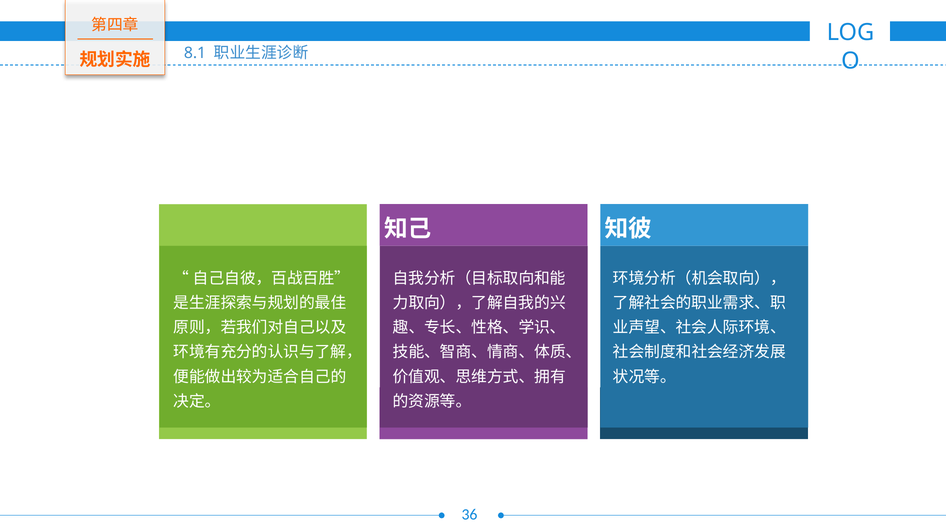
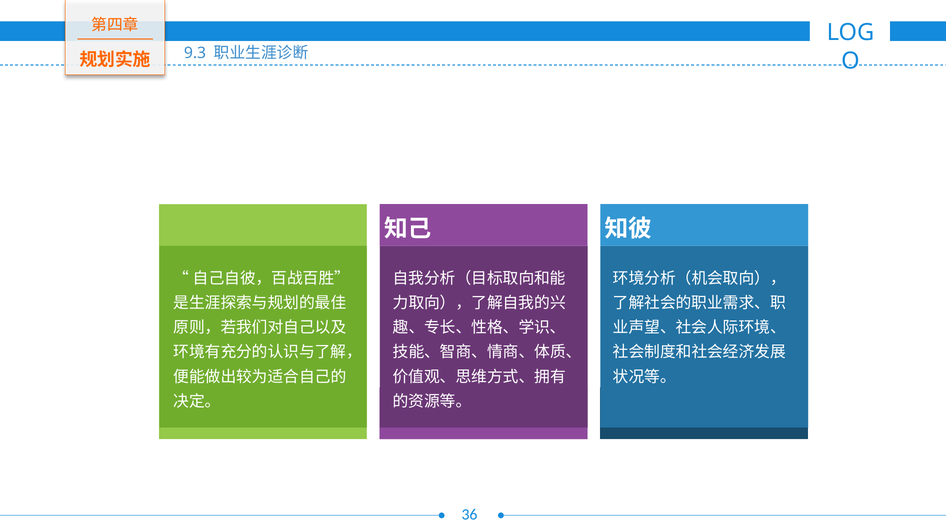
8.1: 8.1 -> 9.3
